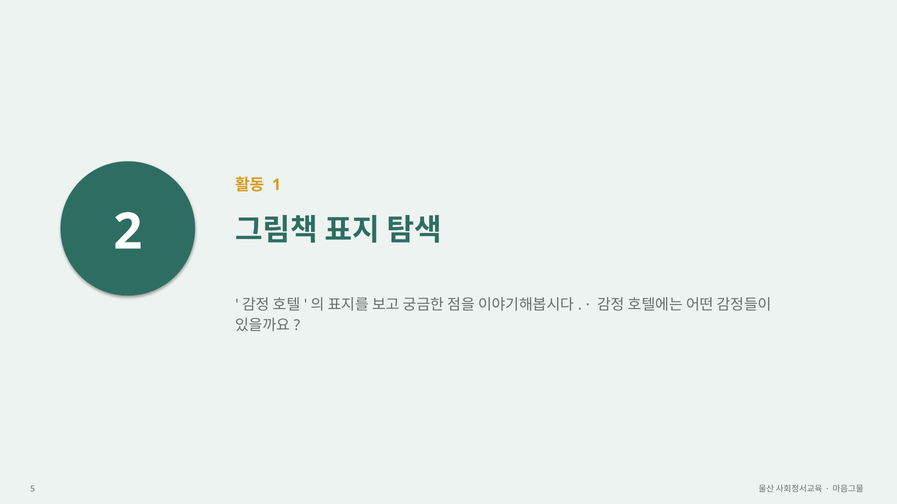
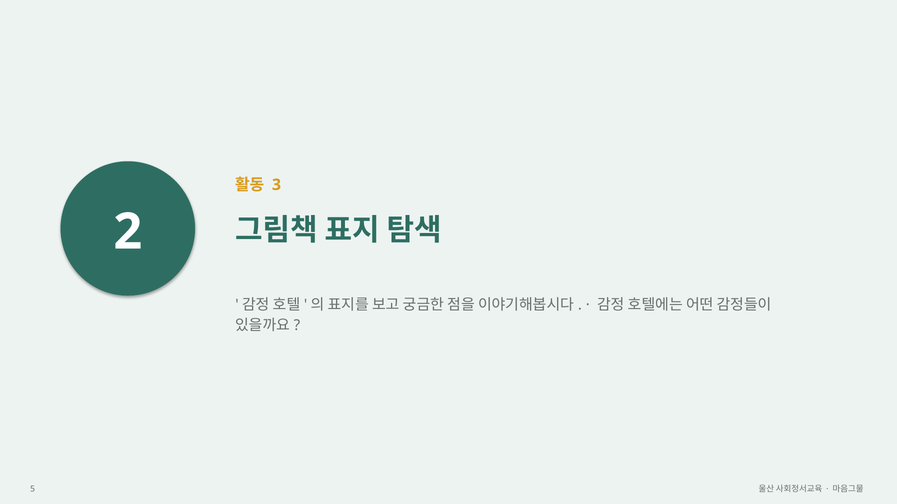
1: 1 -> 3
